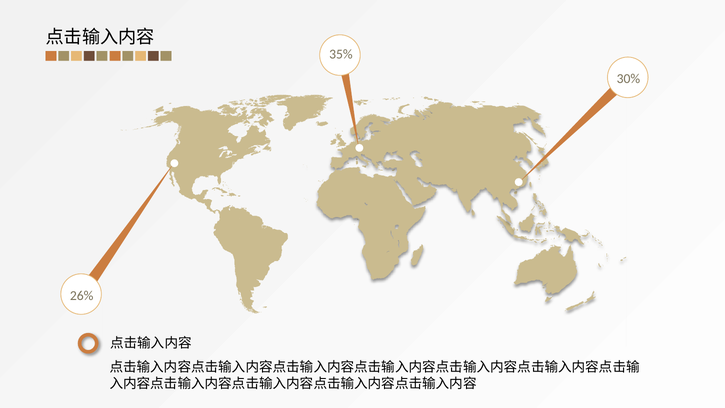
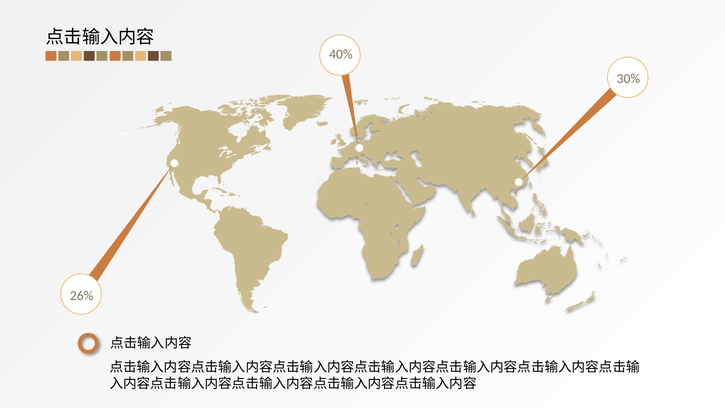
35%: 35% -> 40%
